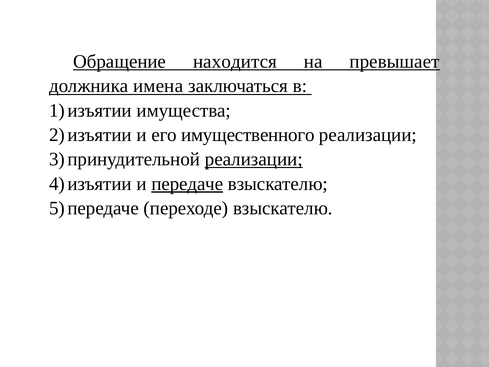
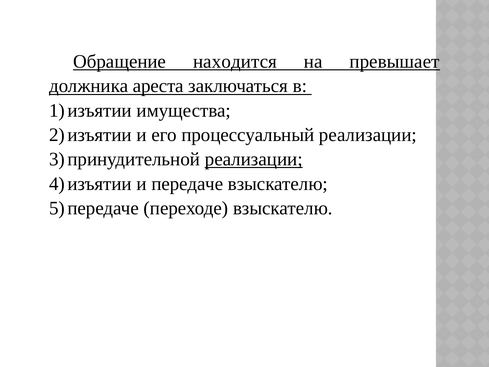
имена: имена -> ареста
имущественного: имущественного -> процессуальный
передаче underline: present -> none
